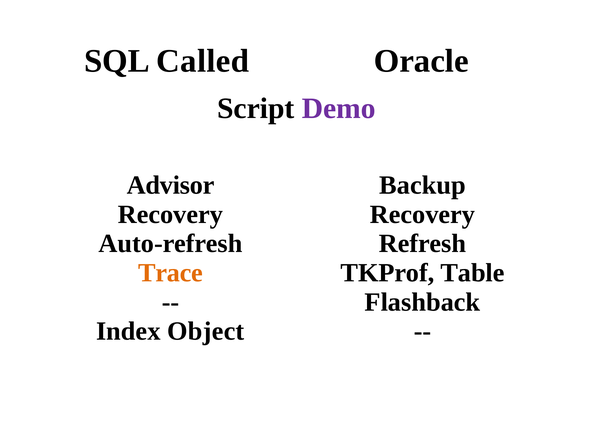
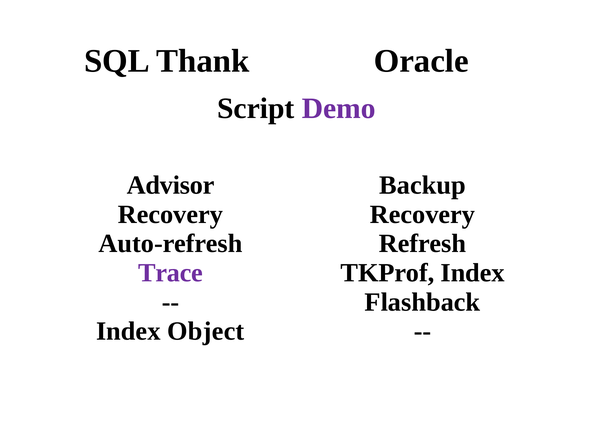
Called: Called -> Thank
Trace colour: orange -> purple
TKProf Table: Table -> Index
